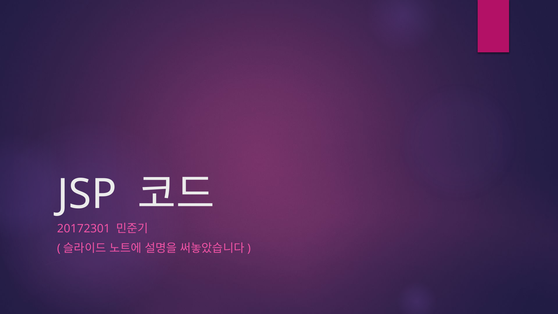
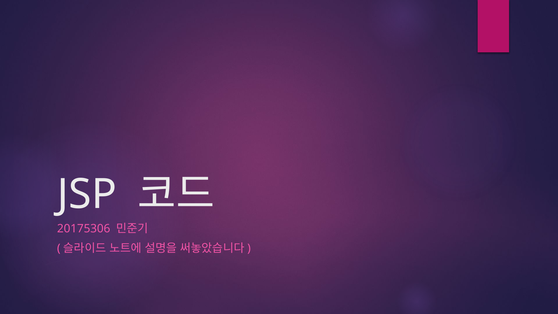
20172301: 20172301 -> 20175306
